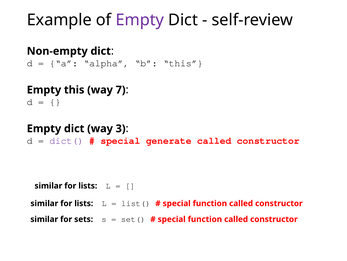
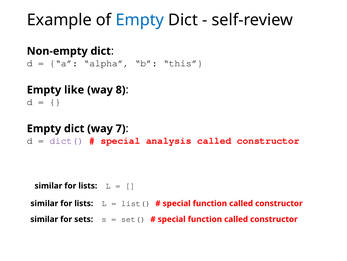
Empty at (140, 20) colour: purple -> blue
Empty this: this -> like
7: 7 -> 8
3: 3 -> 7
generate: generate -> analysis
